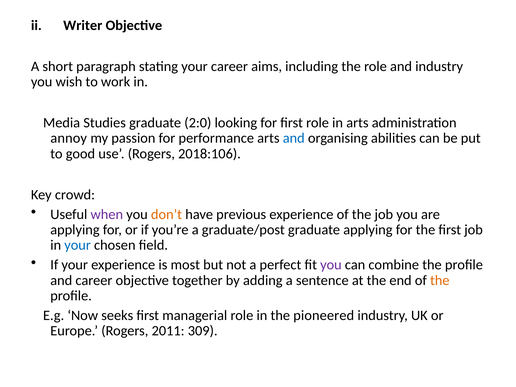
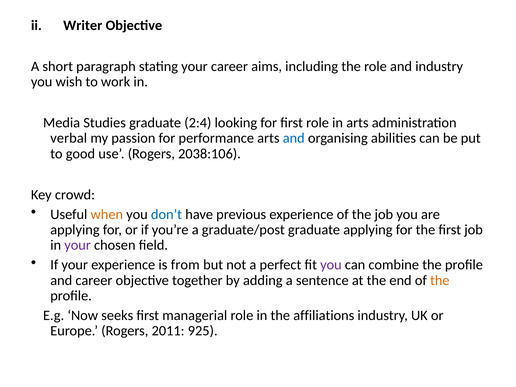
2:0: 2:0 -> 2:4
annoy: annoy -> verbal
2018:106: 2018:106 -> 2038:106
when colour: purple -> orange
don’t colour: orange -> blue
your at (78, 245) colour: blue -> purple
most: most -> from
pioneered: pioneered -> affiliations
309: 309 -> 925
